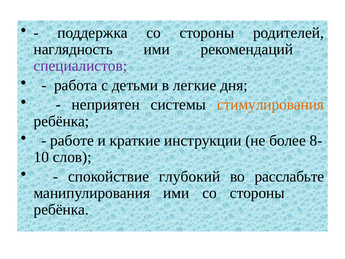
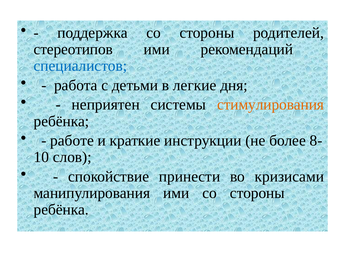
наглядность: наглядность -> стереотипов
специалистов colour: purple -> blue
глубокий: глубокий -> принести
расслабьте: расслабьте -> кризисами
